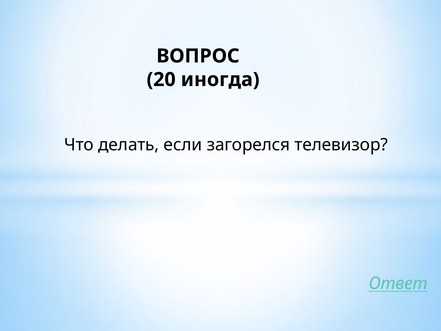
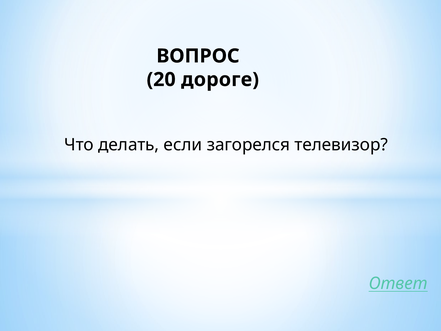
иногда: иногда -> дороге
